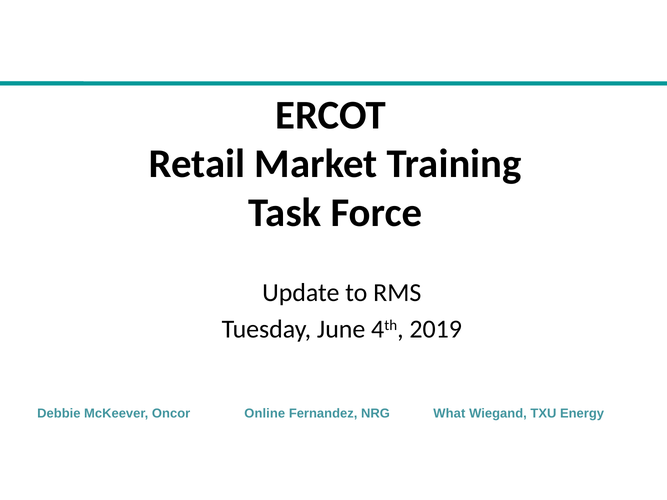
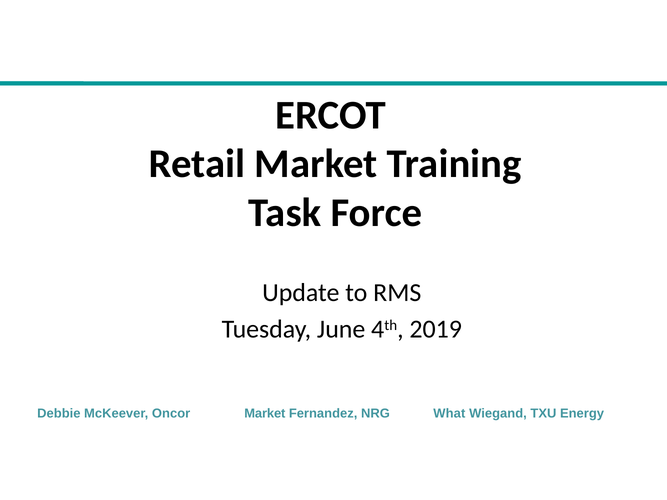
Oncor Online: Online -> Market
